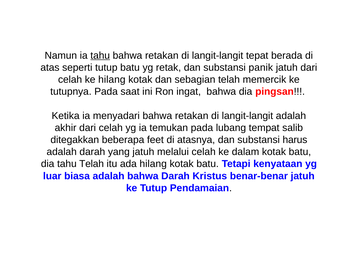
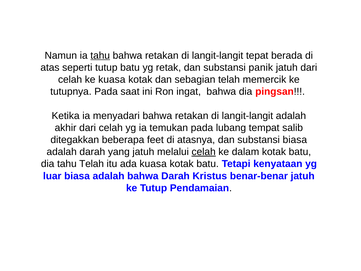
ke hilang: hilang -> kuasa
substansi harus: harus -> biasa
celah at (204, 152) underline: none -> present
ada hilang: hilang -> kuasa
